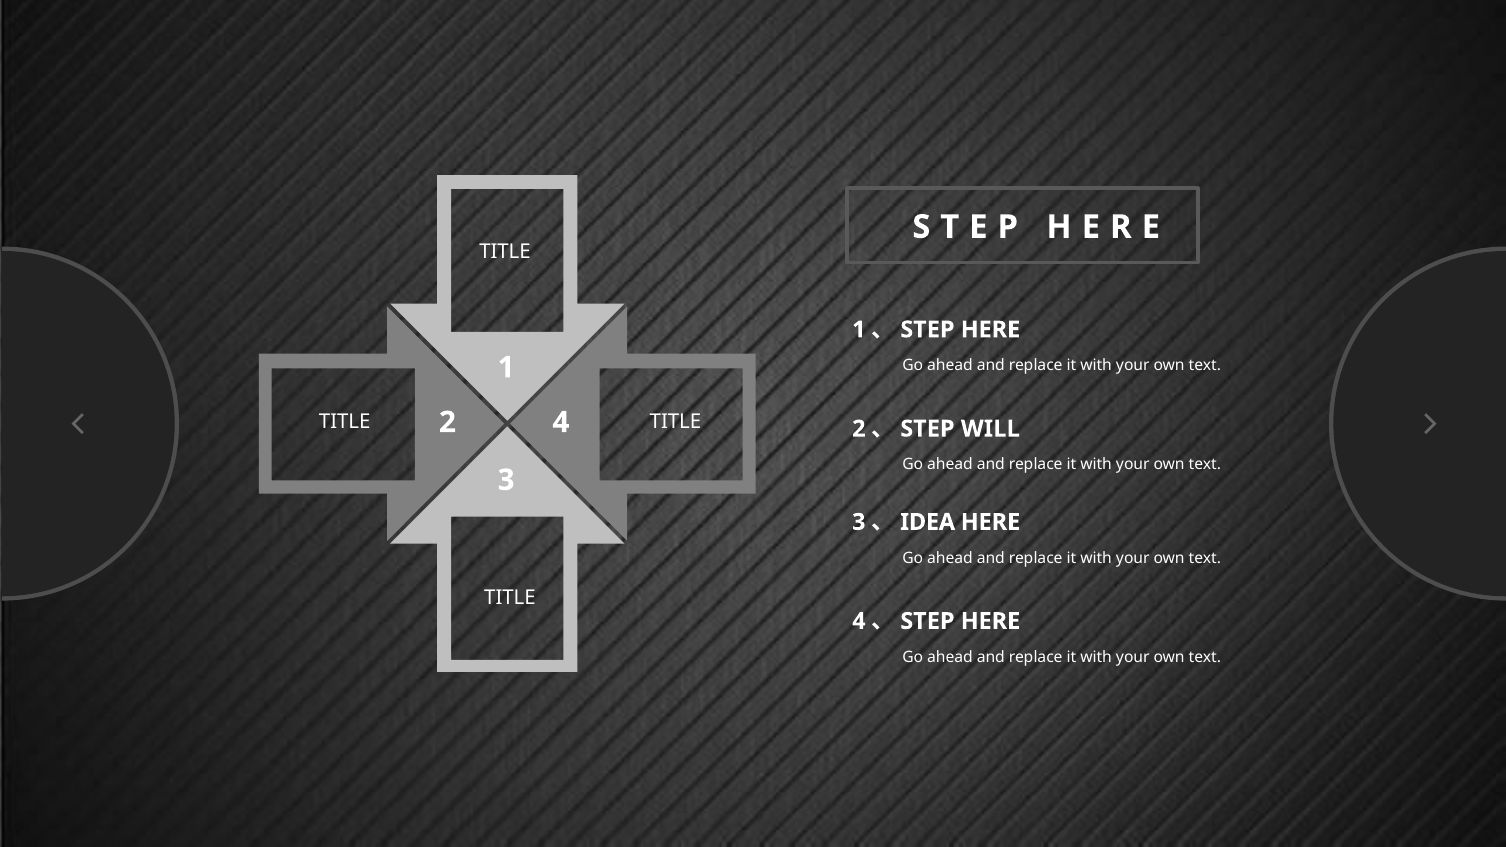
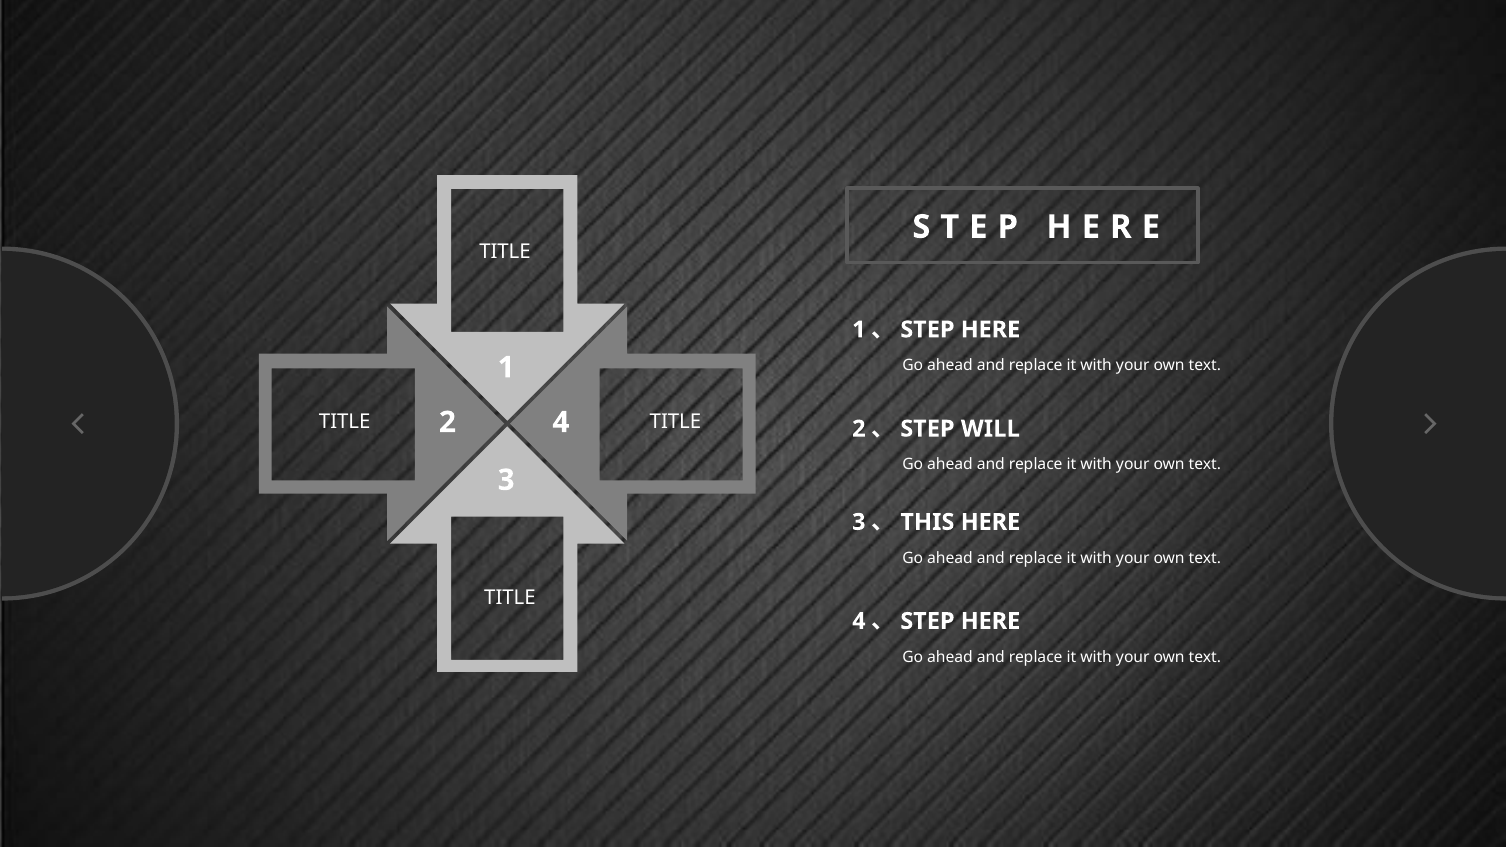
IDEA: IDEA -> THIS
